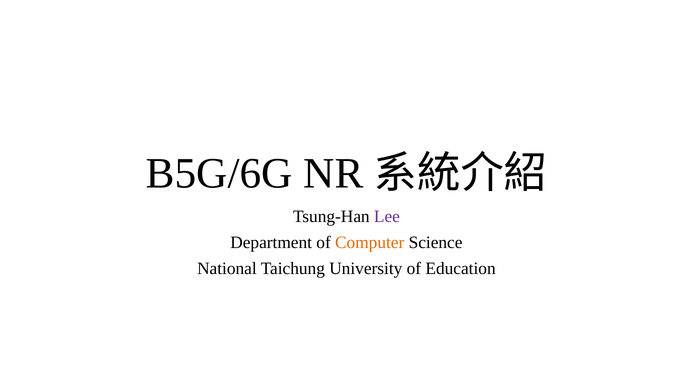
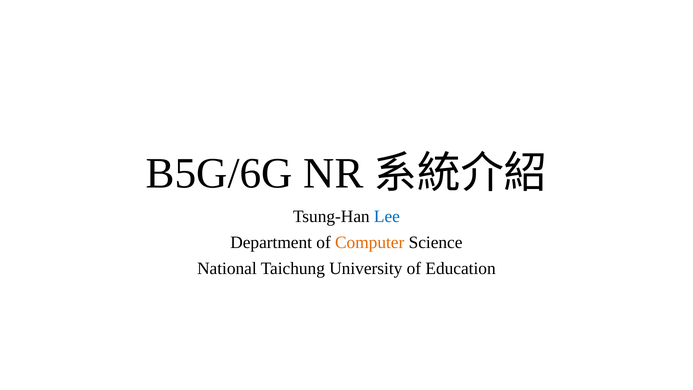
Lee colour: purple -> blue
